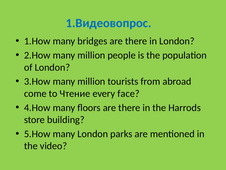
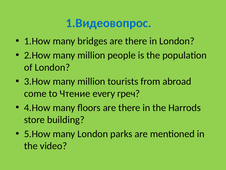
face: face -> греч
